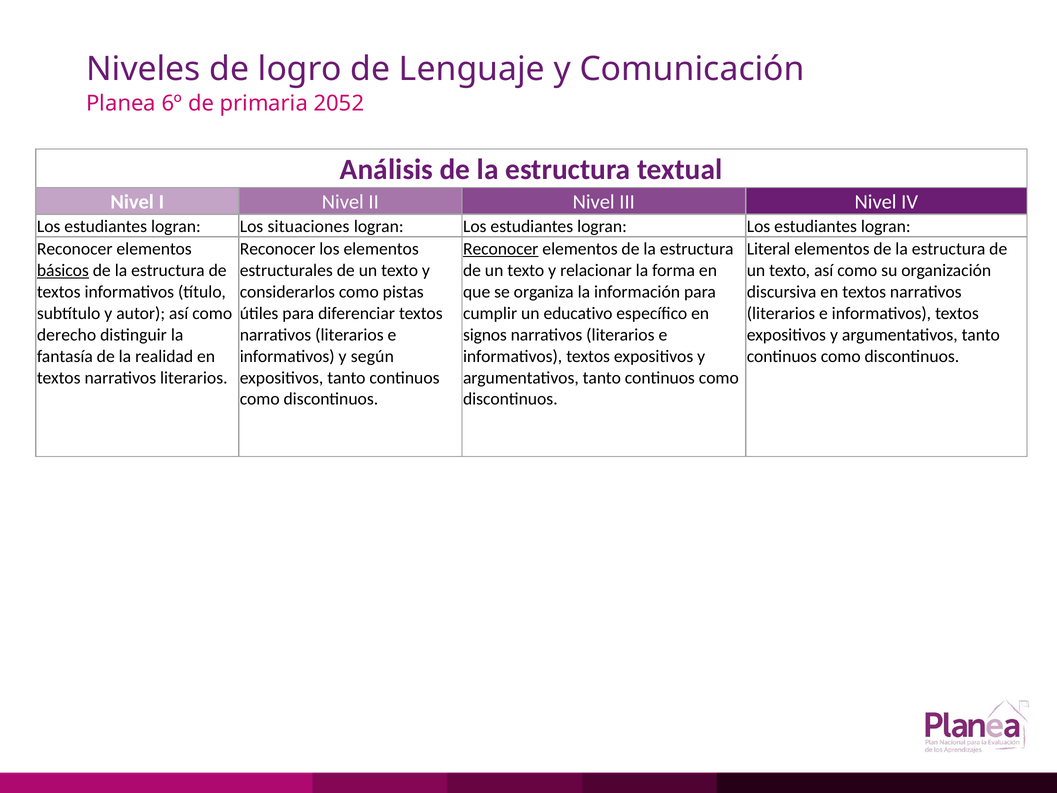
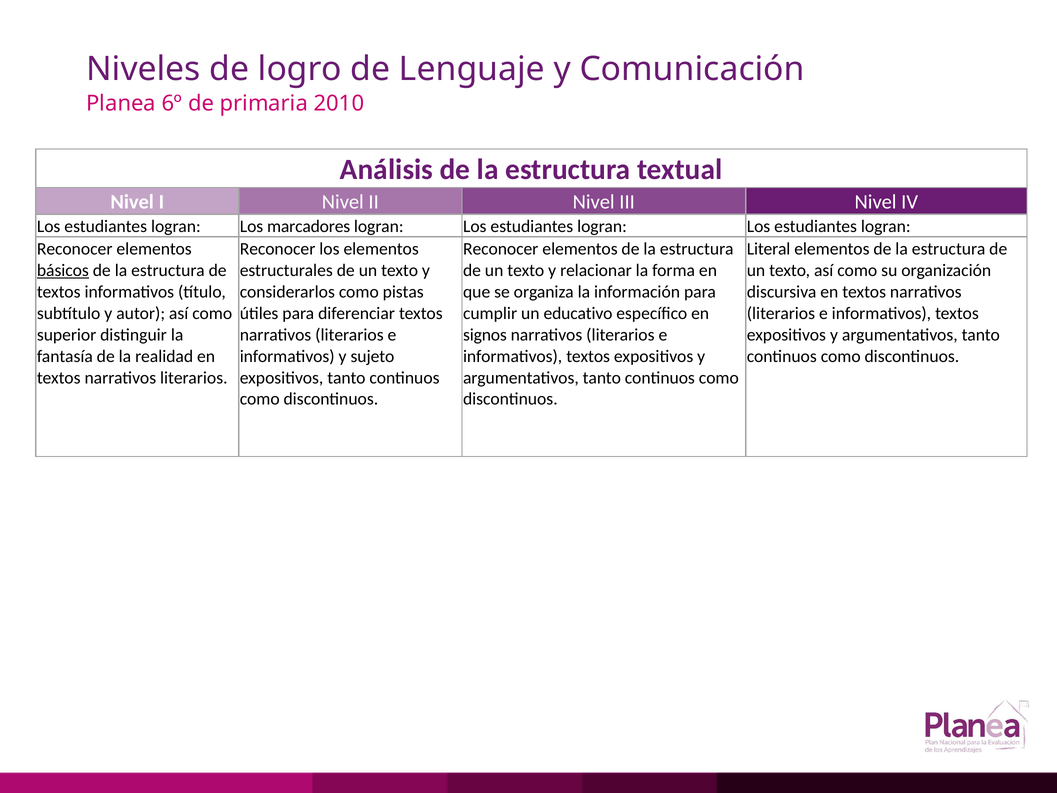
2052: 2052 -> 2010
situaciones: situaciones -> marcadores
Reconocer at (501, 249) underline: present -> none
derecho: derecho -> superior
según: según -> sujeto
